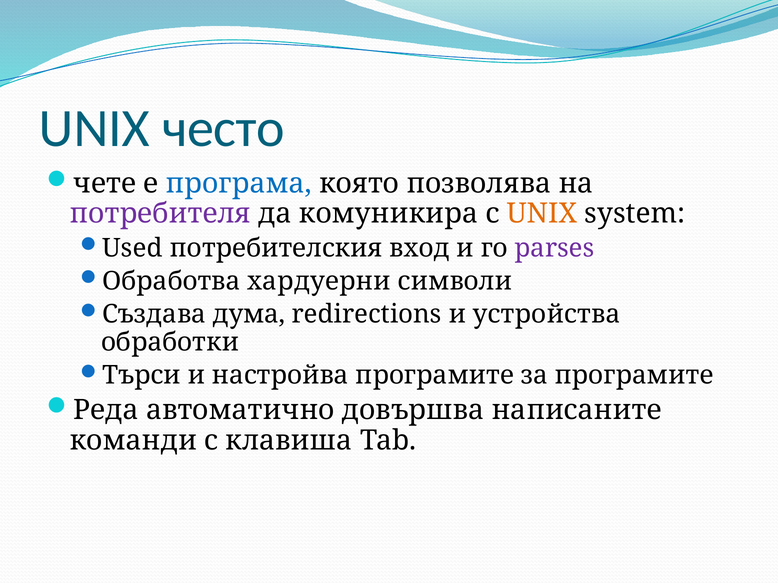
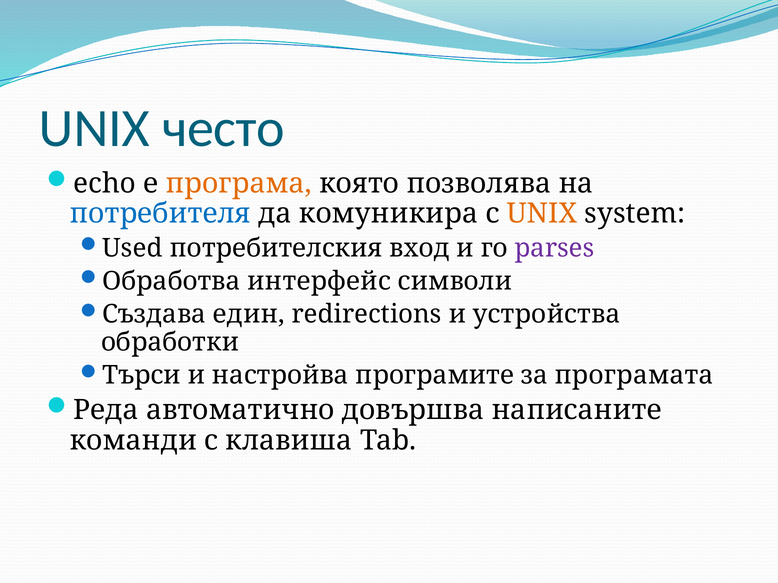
чете: чете -> echo
програма colour: blue -> orange
потребителя colour: purple -> blue
хардуерни: хардуерни -> интерфейс
дума: дума -> един
за програмите: програмите -> програмата
